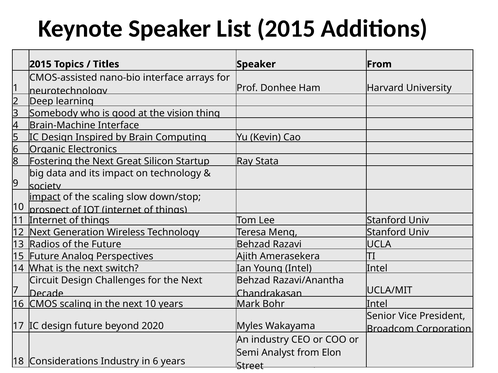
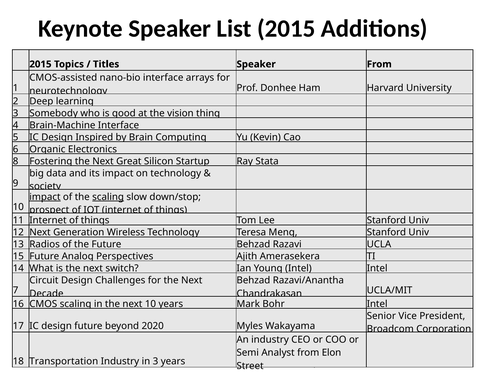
scaling at (108, 197) underline: none -> present
Considerations: Considerations -> Transportation
in 6: 6 -> 3
